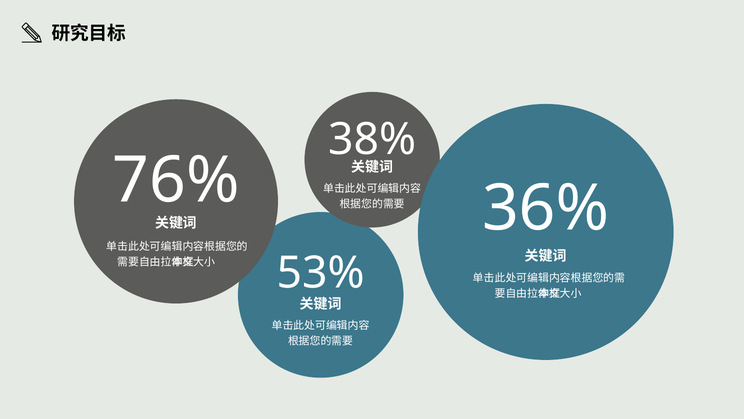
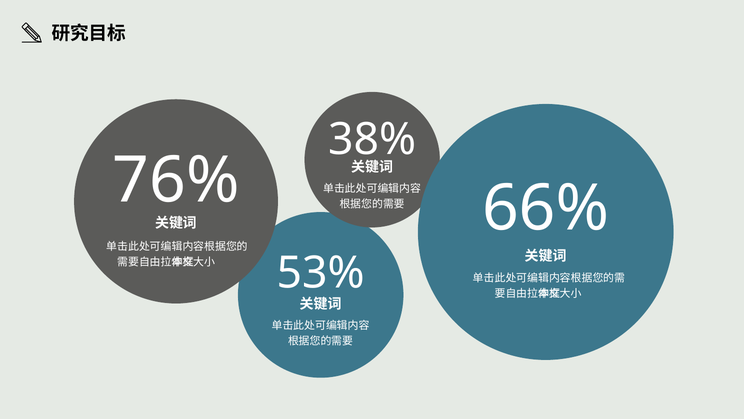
36%: 36% -> 66%
